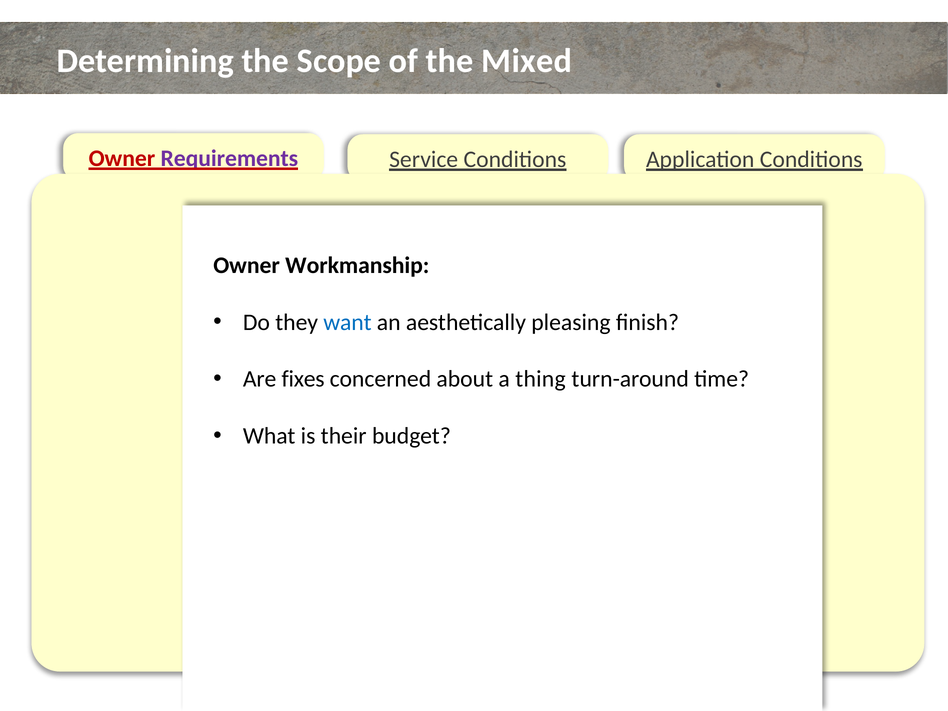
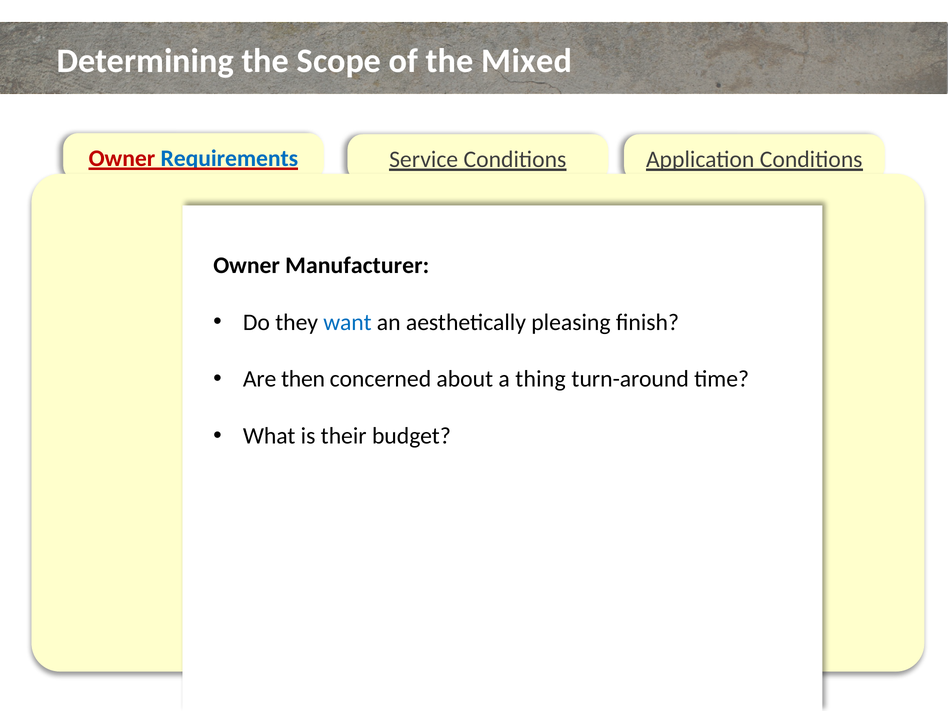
Requirements colour: purple -> blue
Workmanship: Workmanship -> Manufacturer
fixes: fixes -> then
